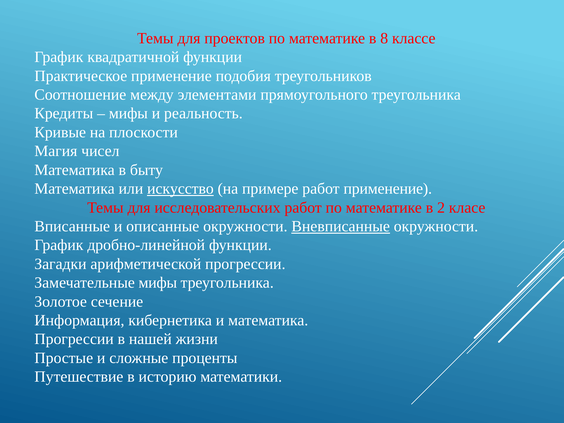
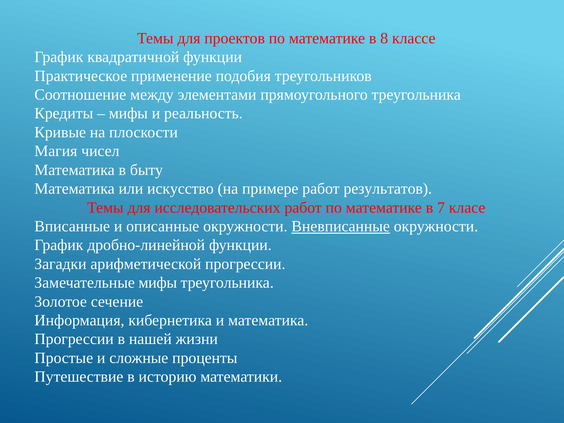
искусство underline: present -> none
работ применение: применение -> результатов
2: 2 -> 7
